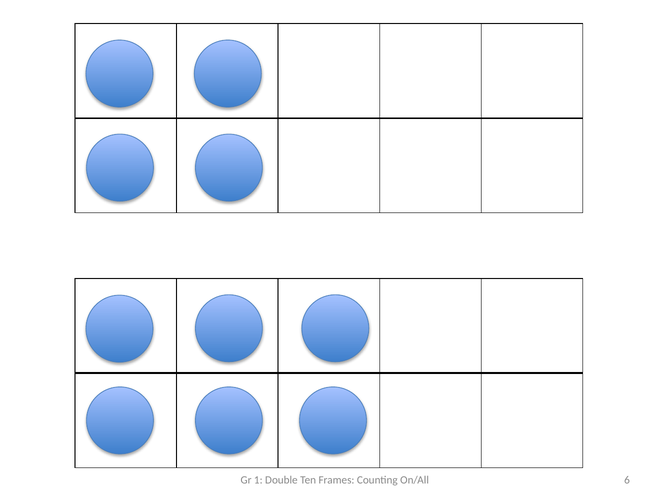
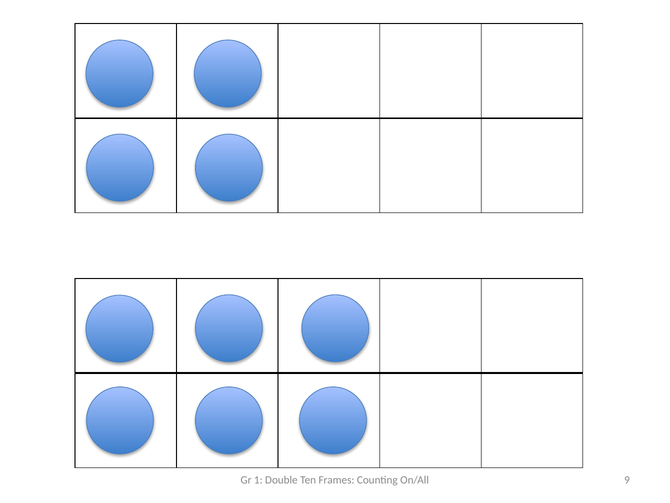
6: 6 -> 9
